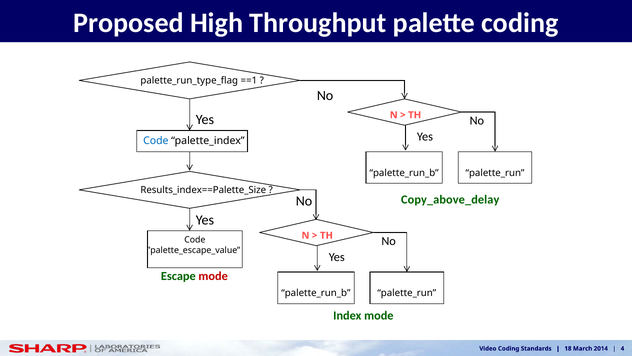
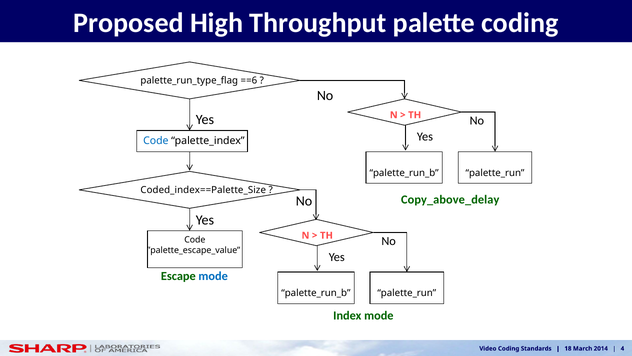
==1: ==1 -> ==6
Results_index==Palette_Size: Results_index==Palette_Size -> Coded_index==Palette_Size
mode at (213, 276) colour: red -> blue
